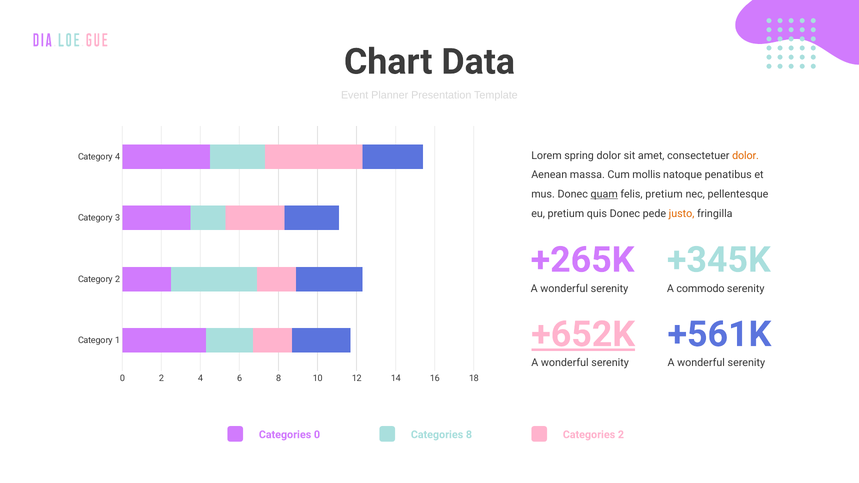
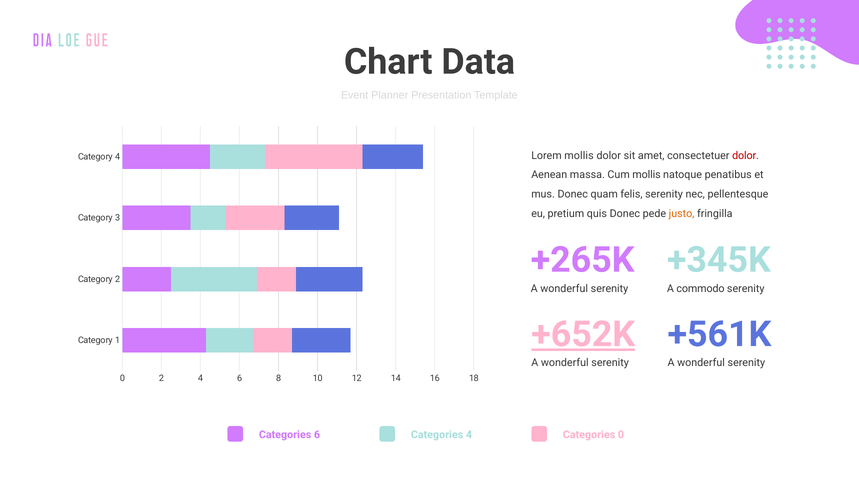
Lorem spring: spring -> mollis
dolor at (746, 156) colour: orange -> red
quam underline: present -> none
felis pretium: pretium -> serenity
Categories 0: 0 -> 6
Categories 8: 8 -> 4
Categories 2: 2 -> 0
